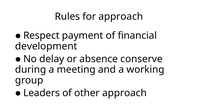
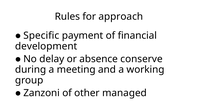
Respect: Respect -> Specific
Leaders: Leaders -> Zanzoni
other approach: approach -> managed
